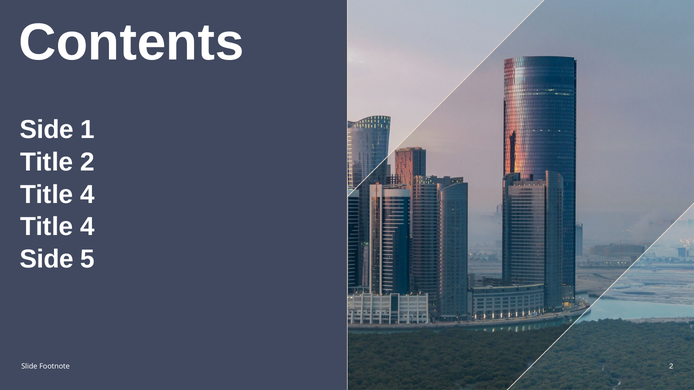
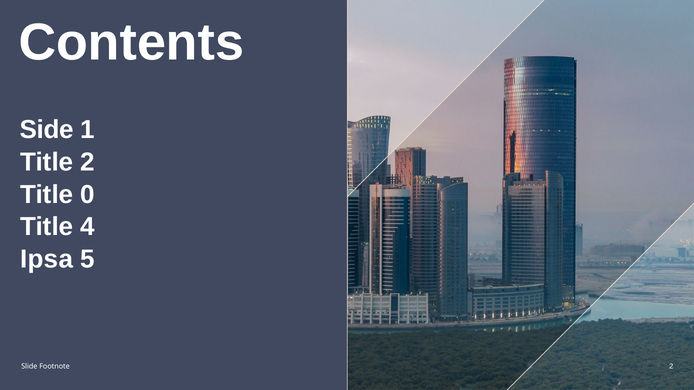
4 at (88, 195): 4 -> 0
Side at (47, 259): Side -> Ipsa
